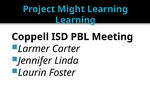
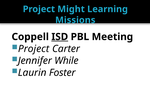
Learning at (75, 20): Learning -> Missions
ISD underline: none -> present
Larmer at (34, 49): Larmer -> Project
Linda: Linda -> While
